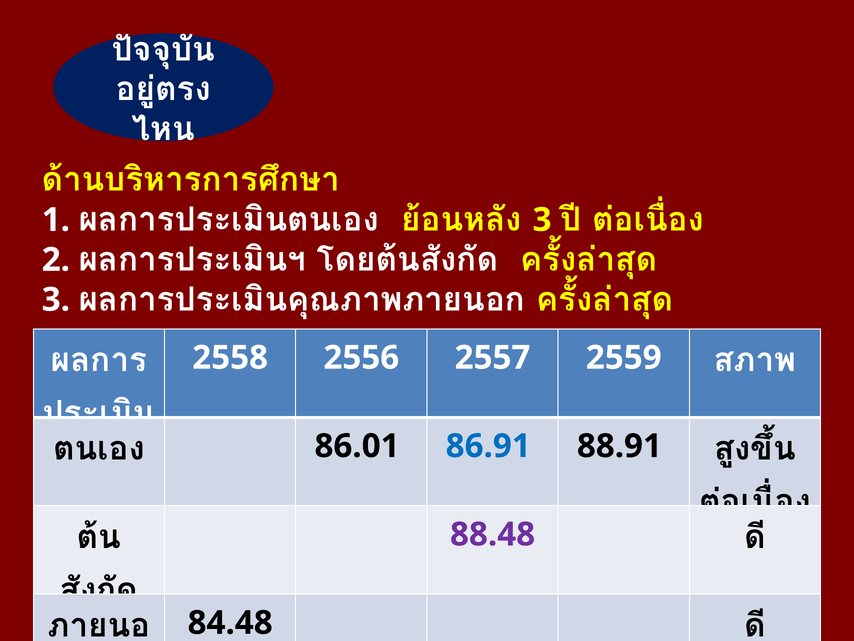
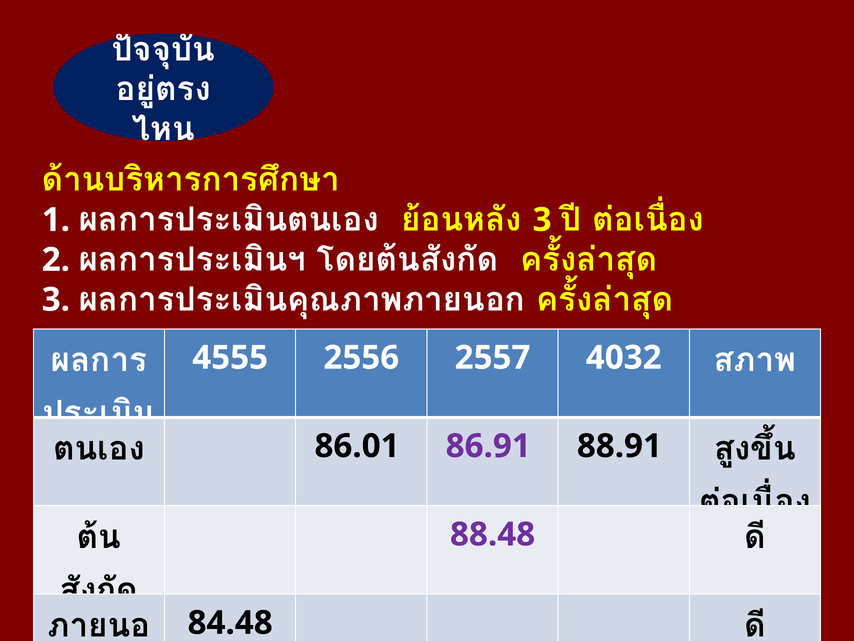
2558: 2558 -> 4555
2559: 2559 -> 4032
86.91 colour: blue -> purple
